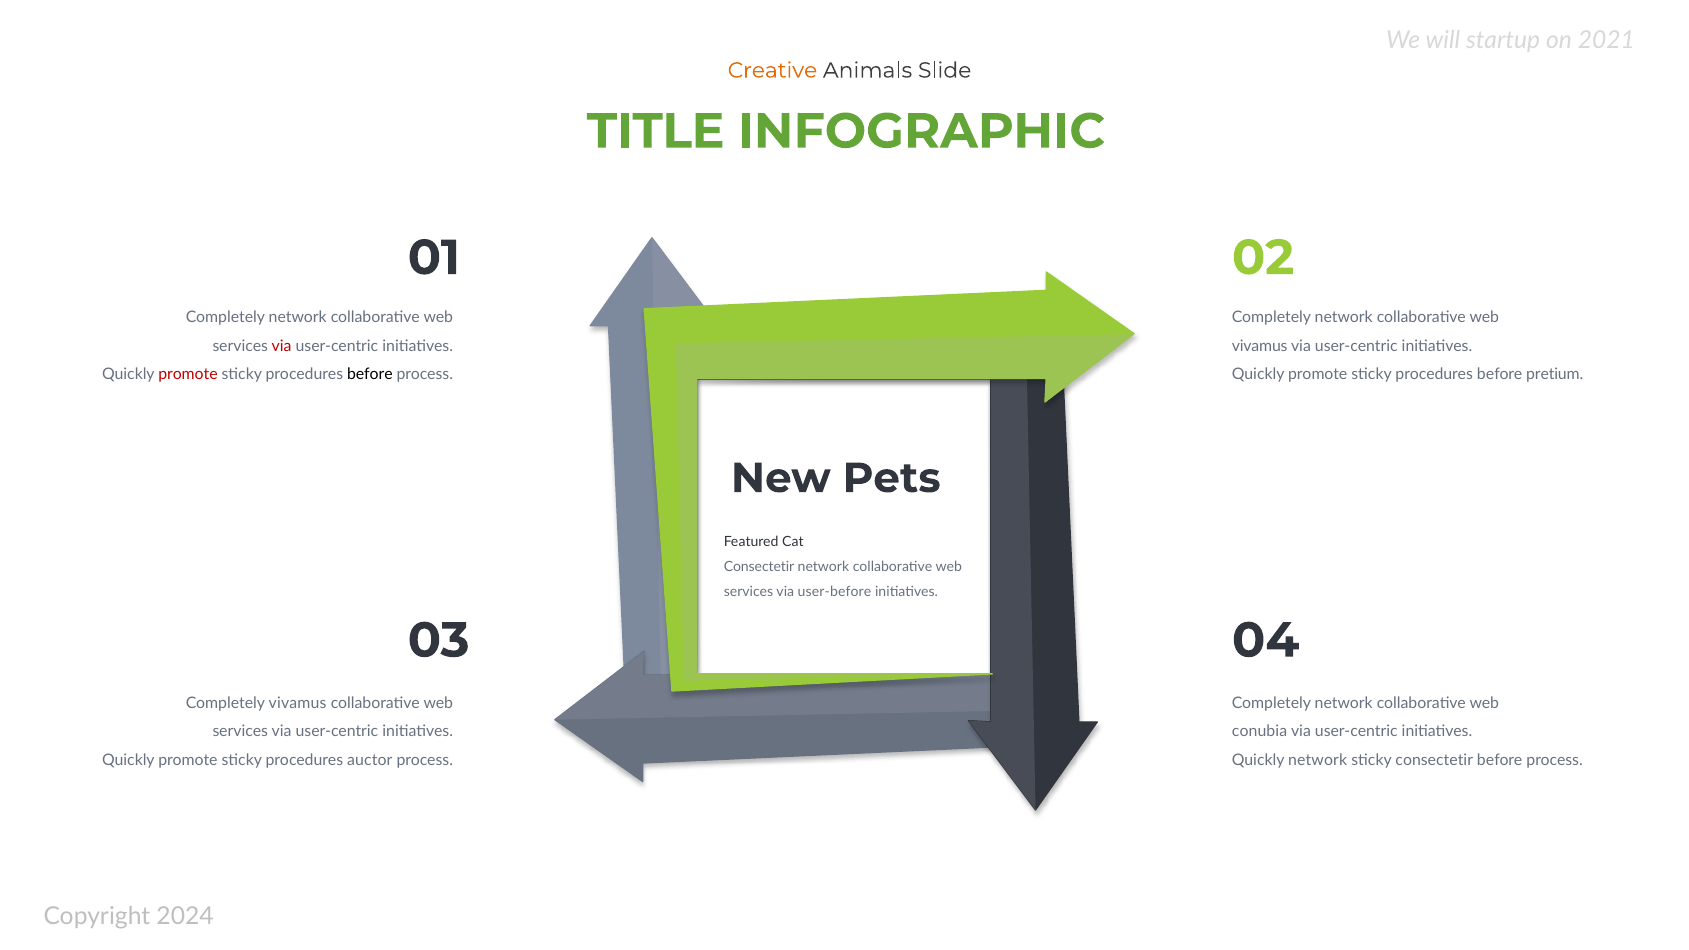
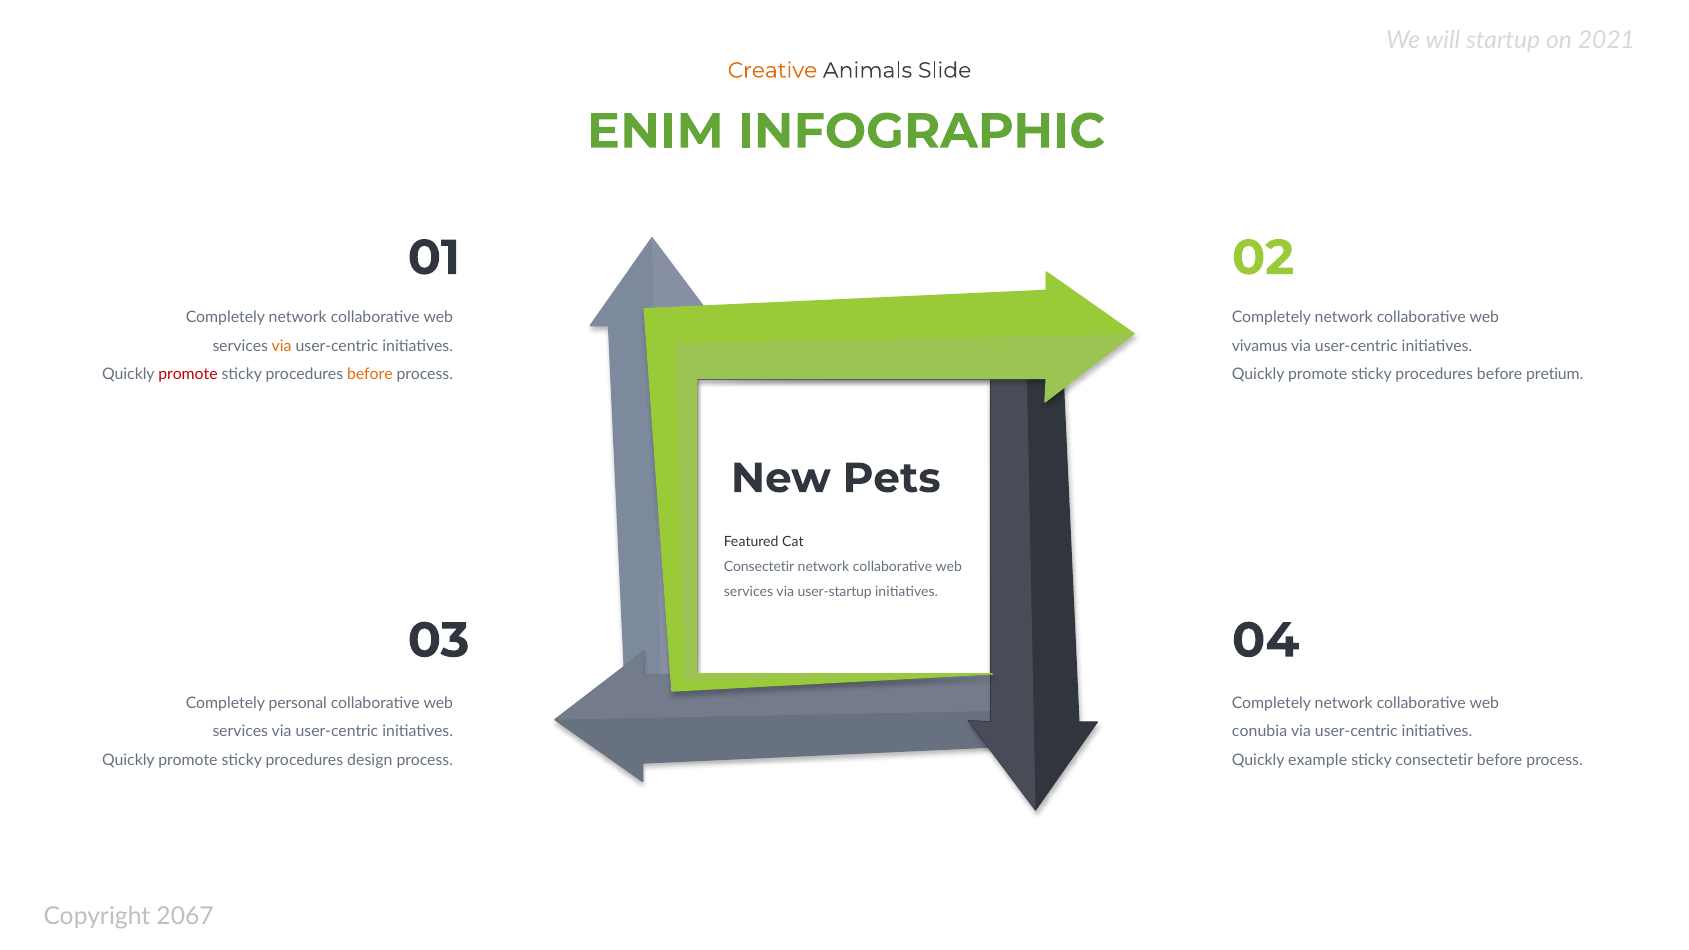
TITLE: TITLE -> ENIM
via at (282, 346) colour: red -> orange
before at (370, 375) colour: black -> orange
user-before: user-before -> user-startup
Completely vivamus: vivamus -> personal
auctor: auctor -> design
Quickly network: network -> example
2024: 2024 -> 2067
